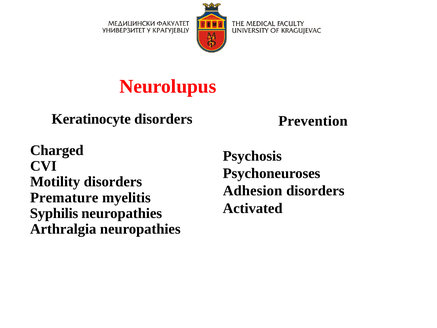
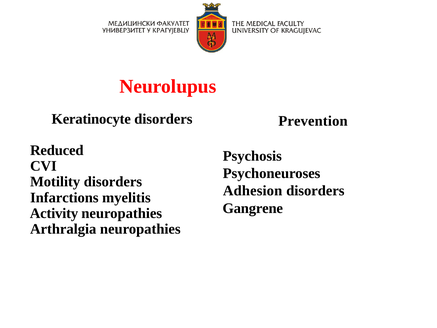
Charged: Charged -> Reduced
Premature: Premature -> Infarctions
Activated: Activated -> Gangrene
Syphilis: Syphilis -> Activity
